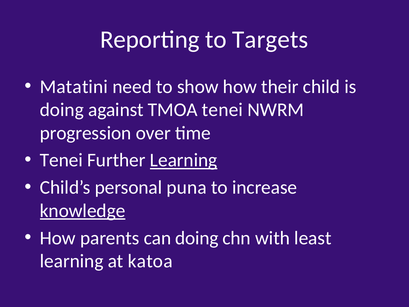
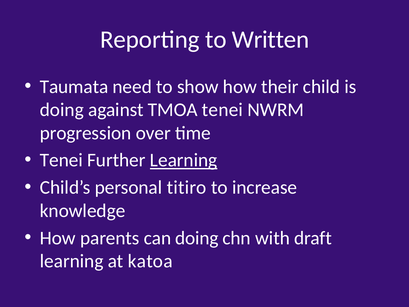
Targets: Targets -> Written
Matatini: Matatini -> Taumata
puna: puna -> titiro
knowledge underline: present -> none
least: least -> draft
